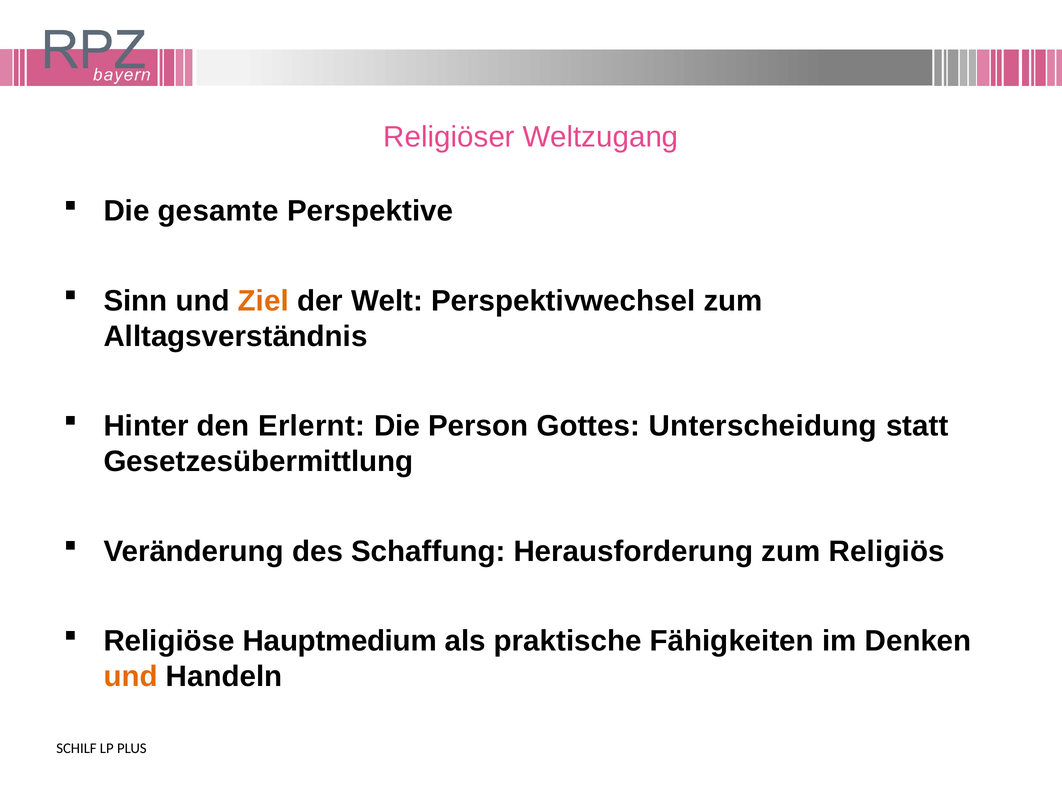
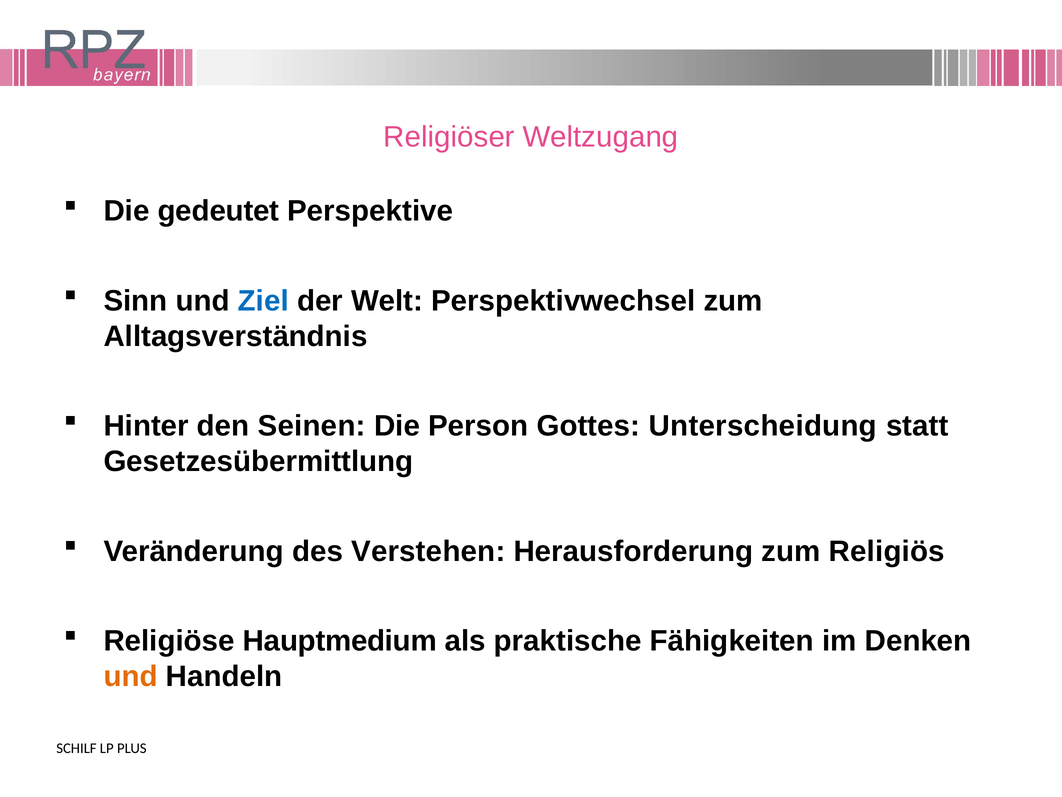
gesamte: gesamte -> gedeutet
Ziel colour: orange -> blue
Erlernt: Erlernt -> Seinen
Schaffung: Schaffung -> Verstehen
